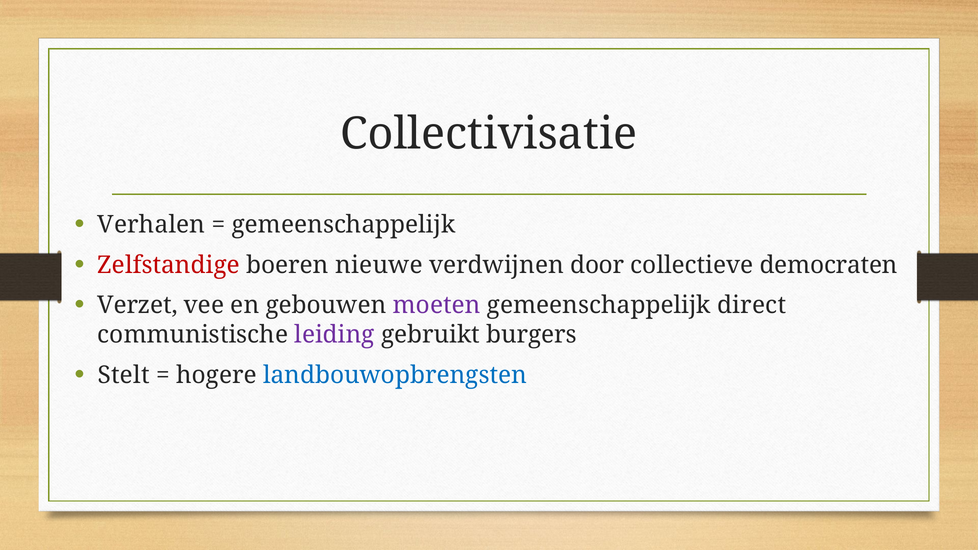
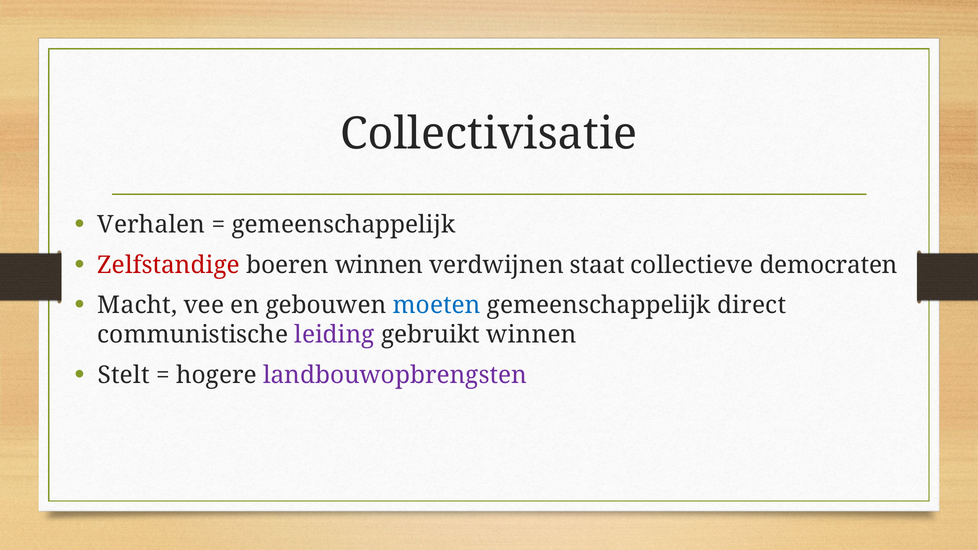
boeren nieuwe: nieuwe -> winnen
door: door -> staat
Verzet: Verzet -> Macht
moeten colour: purple -> blue
gebruikt burgers: burgers -> winnen
landbouwopbrengsten colour: blue -> purple
